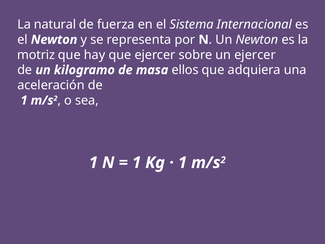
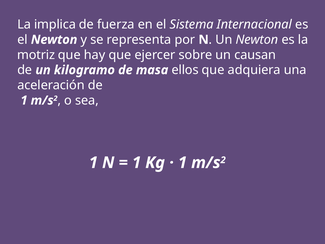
natural: natural -> implica
un ejercer: ejercer -> causan
